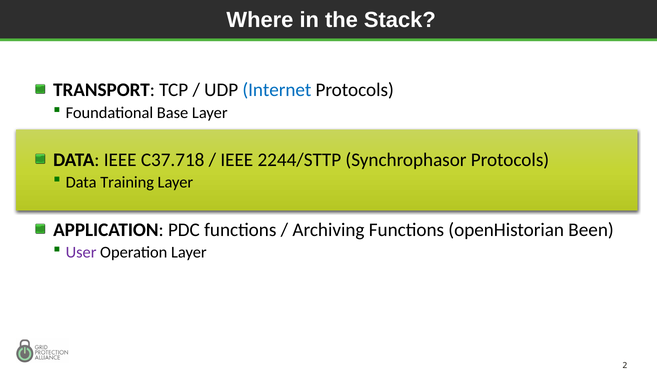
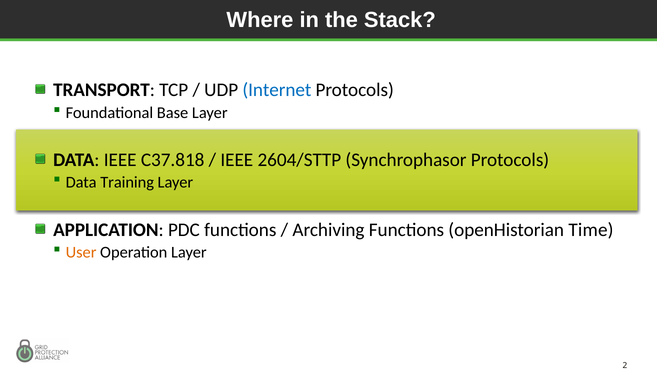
C37.718: C37.718 -> C37.818
2244/STTP: 2244/STTP -> 2604/STTP
Been: Been -> Time
User colour: purple -> orange
